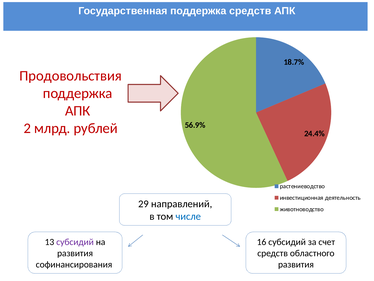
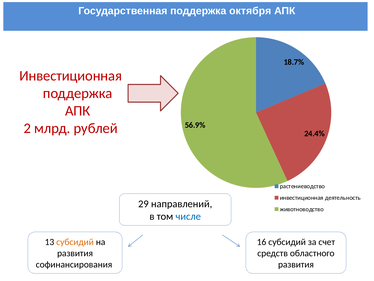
поддержка средств: средств -> октября
Продовольствия at (71, 76): Продовольствия -> Инвестиционная
субсидий at (75, 242) colour: purple -> orange
